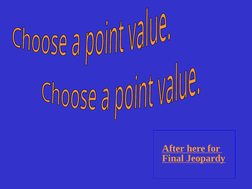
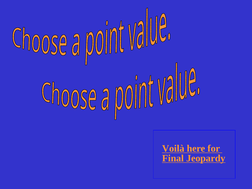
After: After -> Voilà
